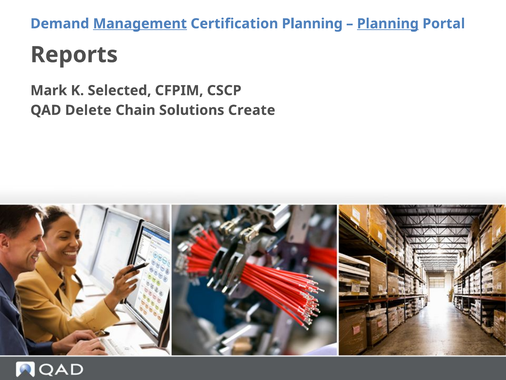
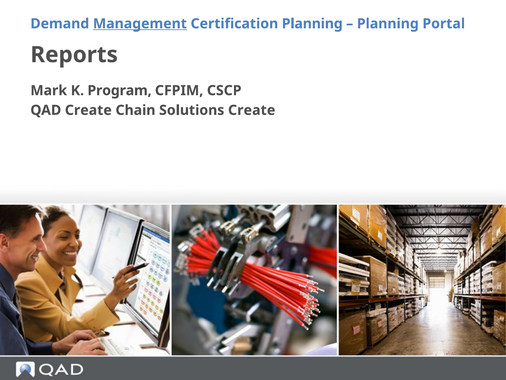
Planning at (388, 24) underline: present -> none
Selected: Selected -> Program
QAD Delete: Delete -> Create
